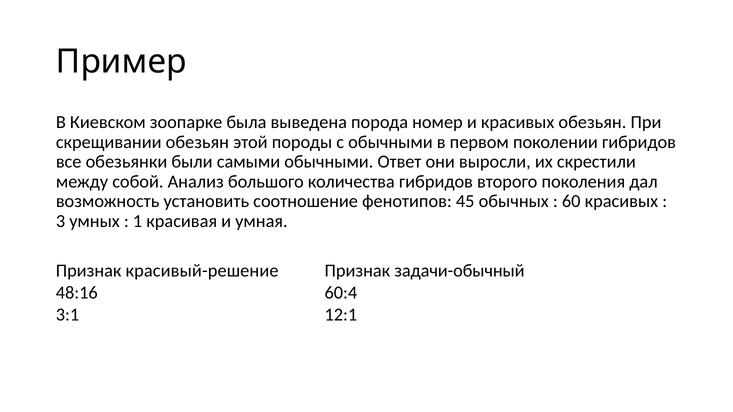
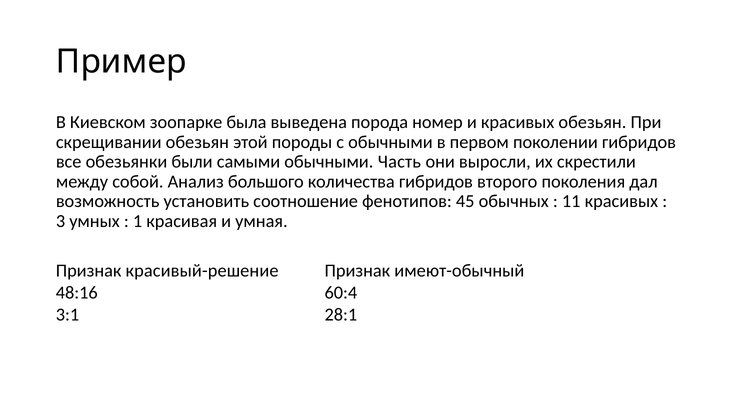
Ответ: Ответ -> Часть
60: 60 -> 11
задачи-обычный: задачи-обычный -> имеют-обычный
12:1: 12:1 -> 28:1
